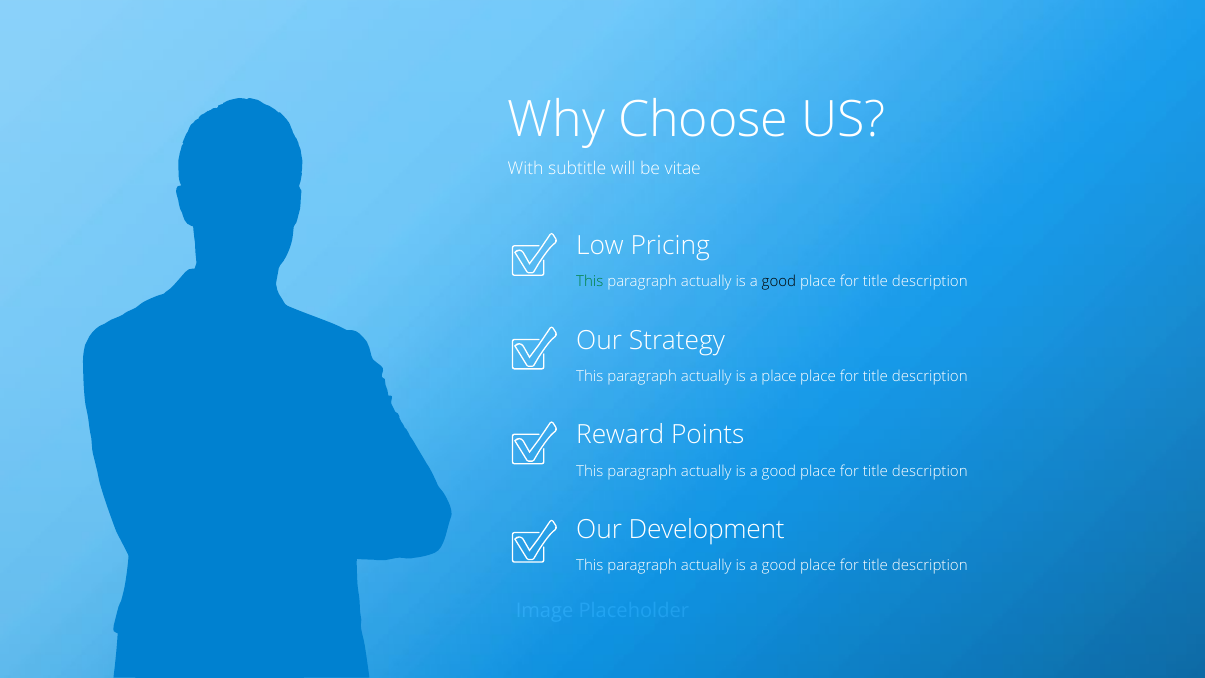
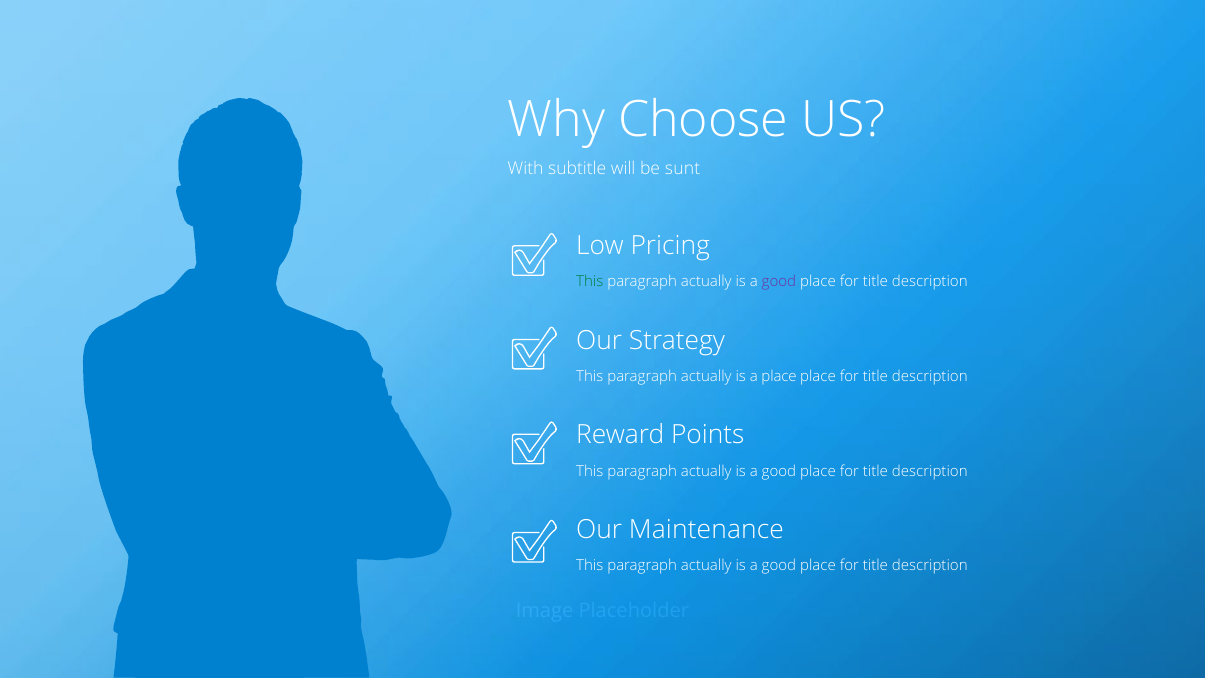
vitae: vitae -> sunt
good at (779, 281) colour: black -> purple
Development: Development -> Maintenance
